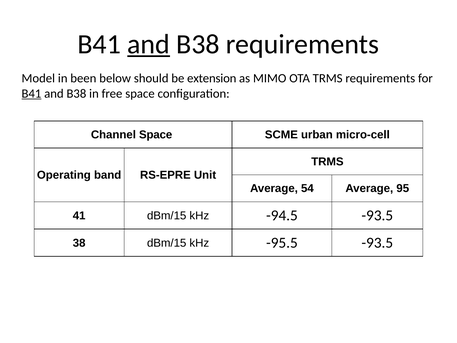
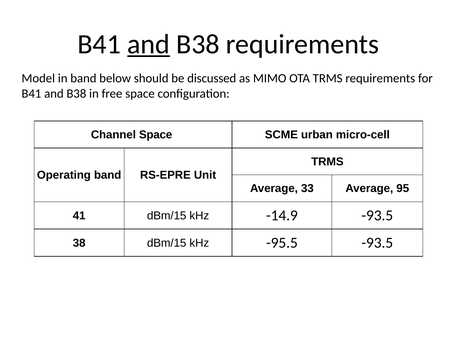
in been: been -> band
extension: extension -> discussed
B41 at (31, 93) underline: present -> none
54: 54 -> 33
-94.5: -94.5 -> -14.9
